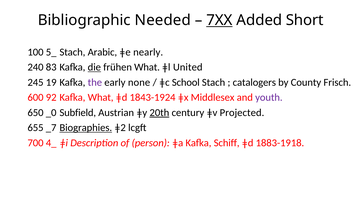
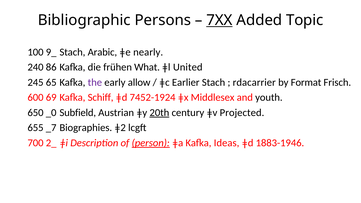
Needed: Needed -> Persons
Short: Short -> Topic
5_: 5_ -> 9_
83: 83 -> 86
die underline: present -> none
19: 19 -> 65
none: none -> allow
School: School -> Earlier
catalogers: catalogers -> rdacarrier
County: County -> Format
92: 92 -> 69
Kafka What: What -> Schiff
1843-1924: 1843-1924 -> 7452-1924
youth colour: purple -> black
Biographies underline: present -> none
4_: 4_ -> 2_
person underline: none -> present
Schiff: Schiff -> Ideas
1883-1918: 1883-1918 -> 1883-1946
